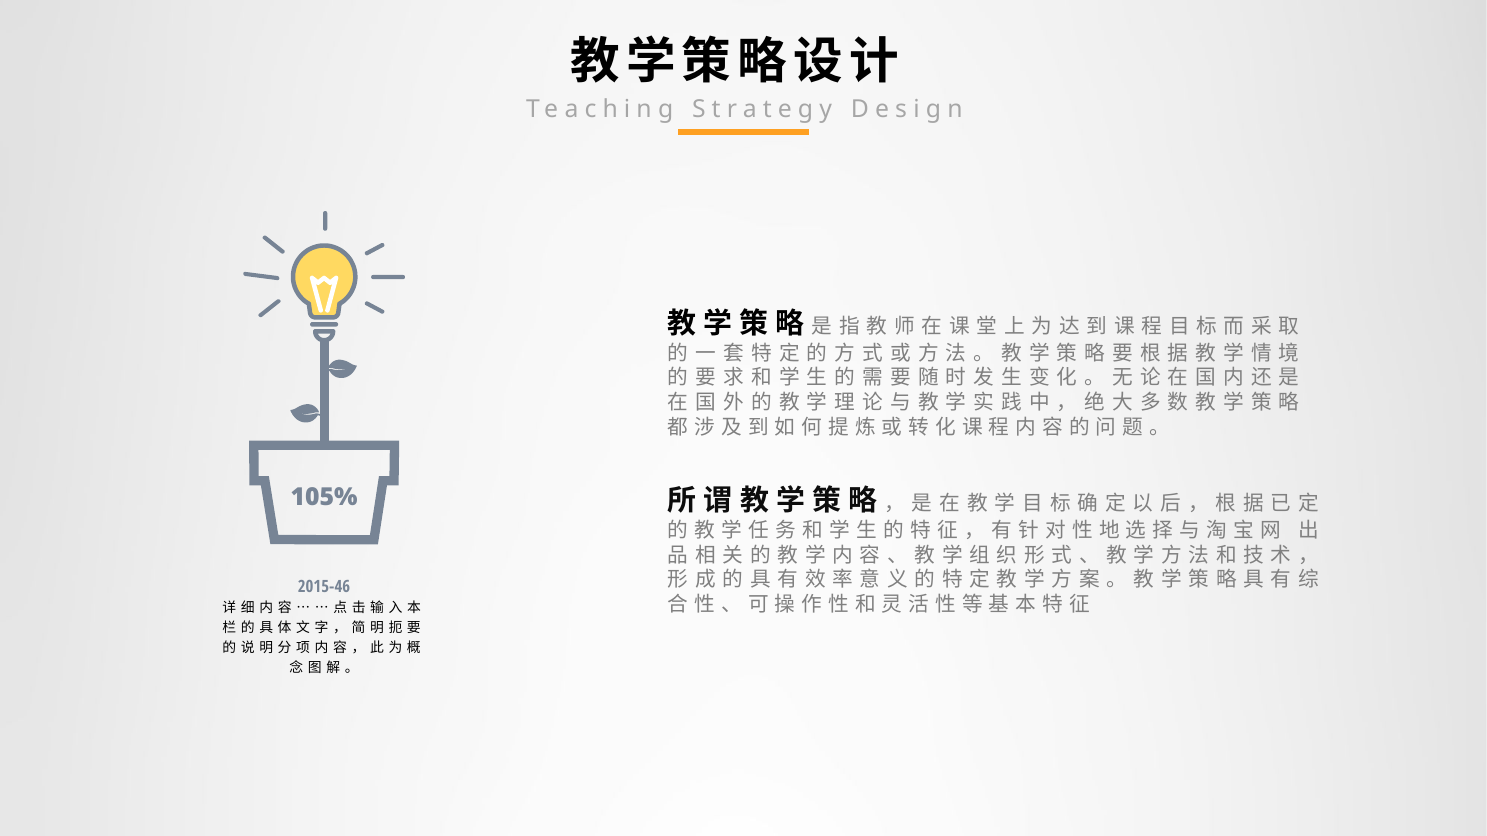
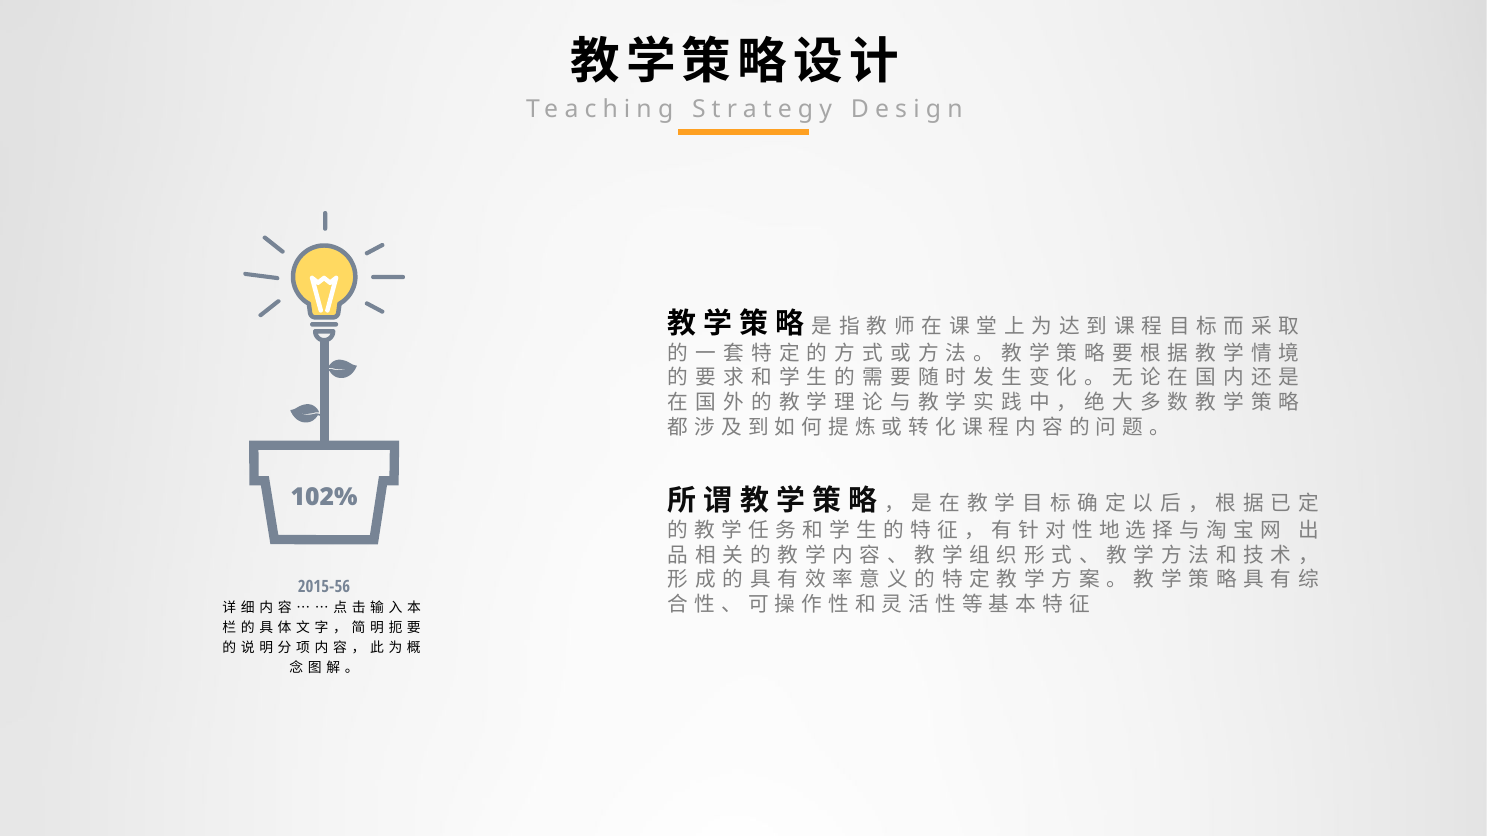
105%: 105% -> 102%
2015-46: 2015-46 -> 2015-56
